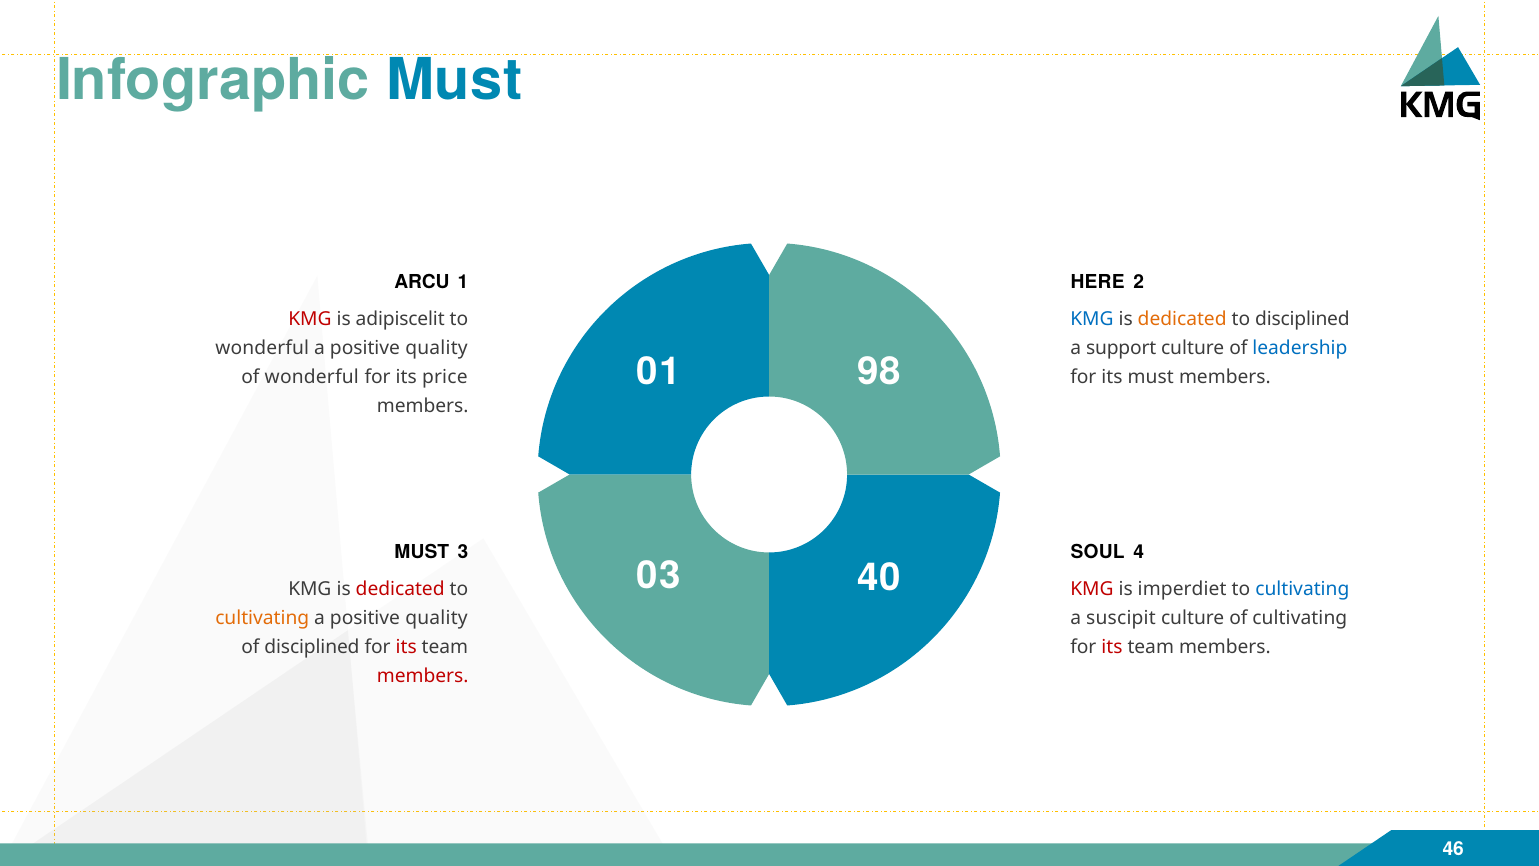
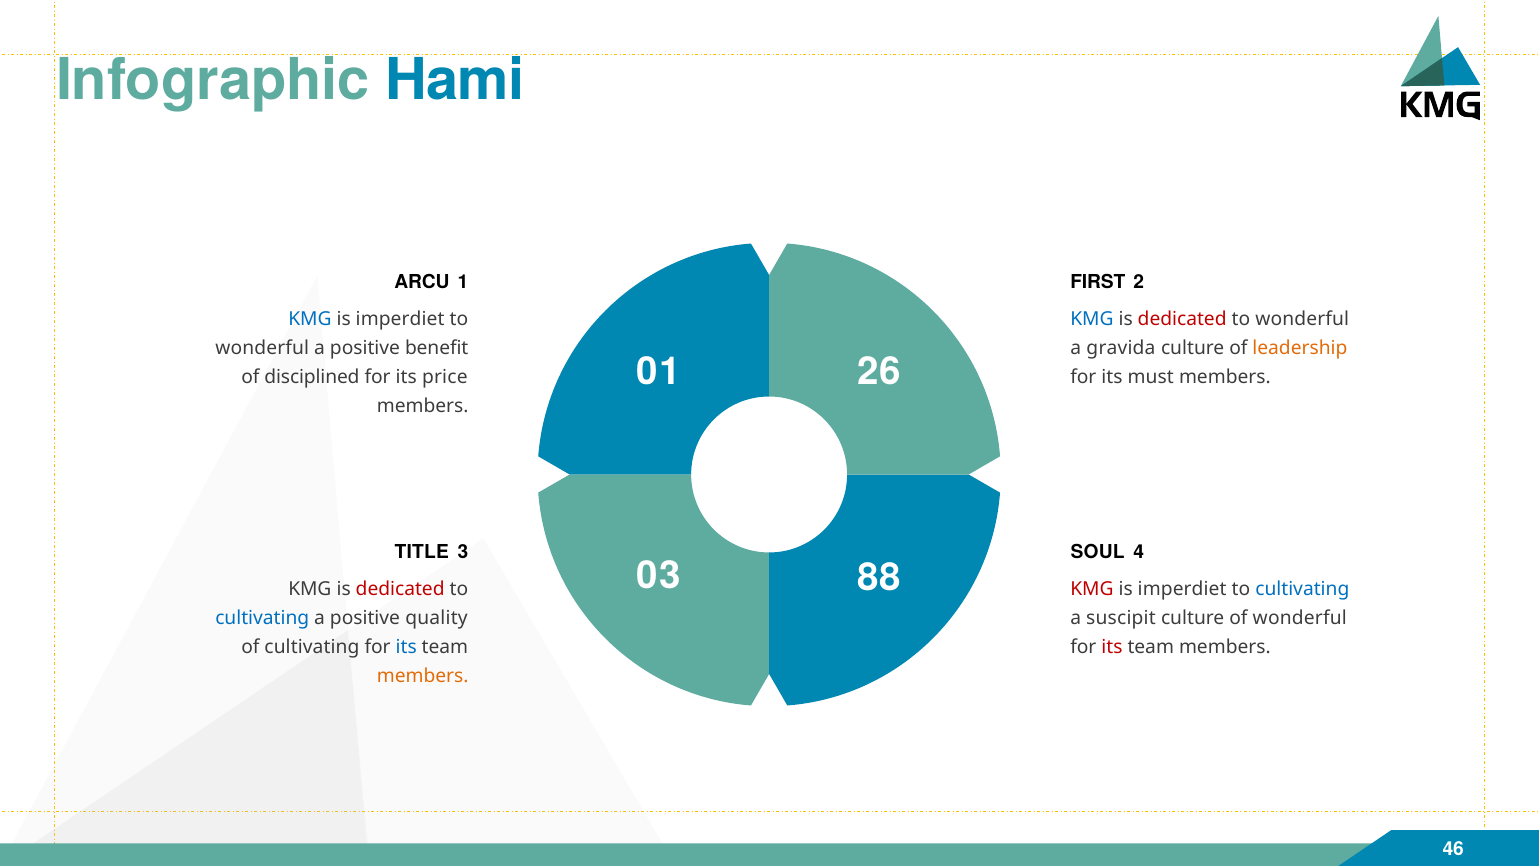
Infographic Must: Must -> Hami
HERE: HERE -> FIRST
KMG at (310, 319) colour: red -> blue
adipiscelit at (400, 319): adipiscelit -> imperdiet
dedicated at (1182, 319) colour: orange -> red
disciplined at (1302, 319): disciplined -> wonderful
quality at (437, 348): quality -> benefit
support: support -> gravida
leadership colour: blue -> orange
98: 98 -> 26
of wonderful: wonderful -> disciplined
MUST at (422, 552): MUST -> TITLE
40: 40 -> 88
cultivating at (262, 618) colour: orange -> blue
of cultivating: cultivating -> wonderful
of disciplined: disciplined -> cultivating
its at (406, 647) colour: red -> blue
members at (423, 676) colour: red -> orange
